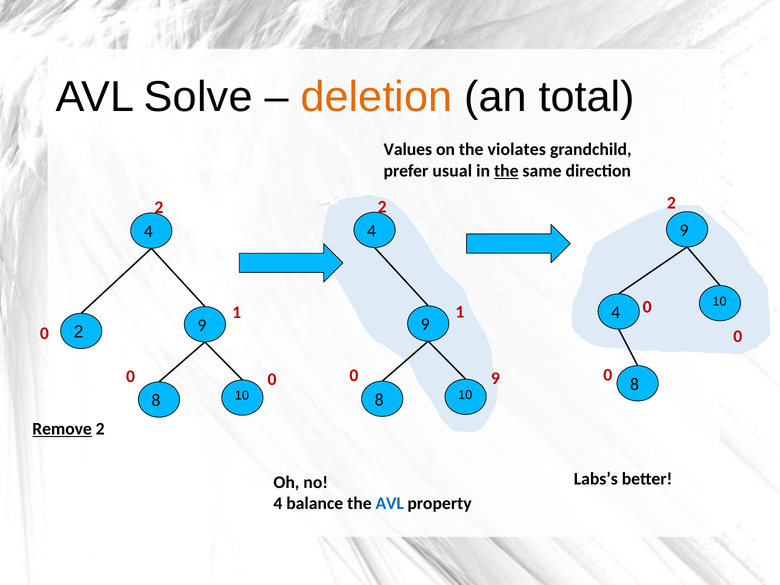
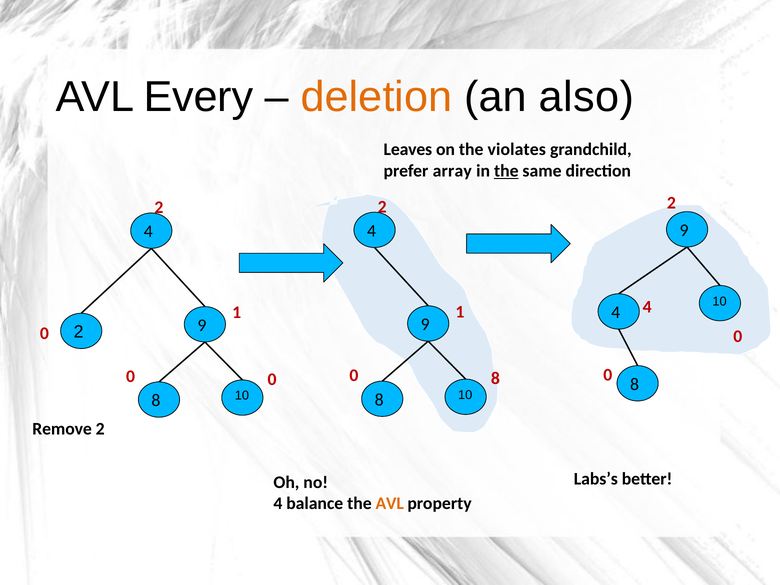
Solve: Solve -> Every
total: total -> also
Values: Values -> Leaves
usual: usual -> array
0 at (647, 307): 0 -> 4
0 9: 9 -> 8
Remove underline: present -> none
AVL at (390, 504) colour: blue -> orange
